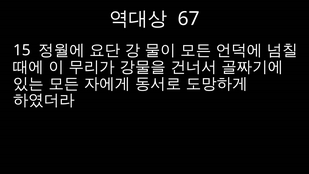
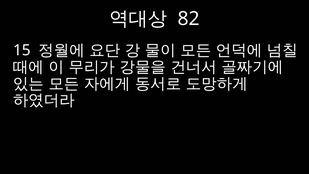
67: 67 -> 82
